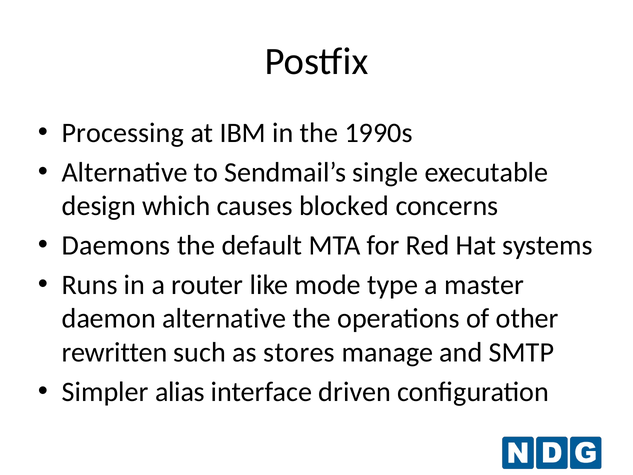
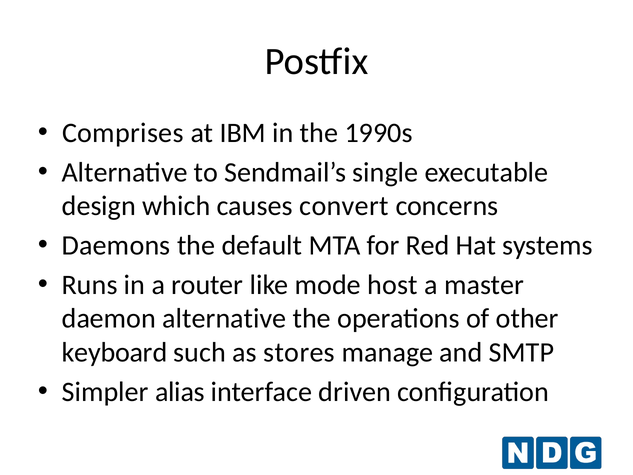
Processing: Processing -> Comprises
blocked: blocked -> convert
type: type -> host
rewritten: rewritten -> keyboard
